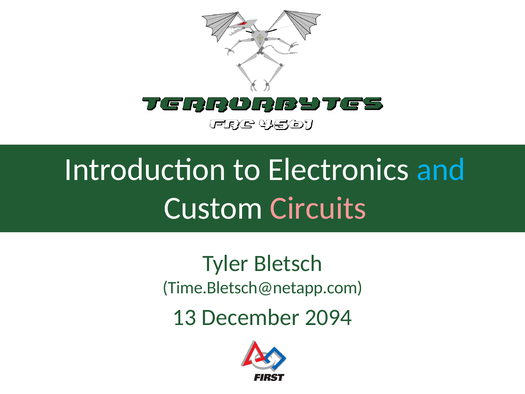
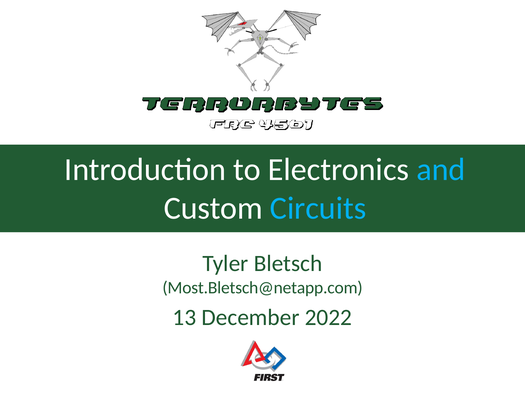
Circuits colour: pink -> light blue
Time.Bletsch@netapp.com: Time.Bletsch@netapp.com -> Most.Bletsch@netapp.com
2094: 2094 -> 2022
